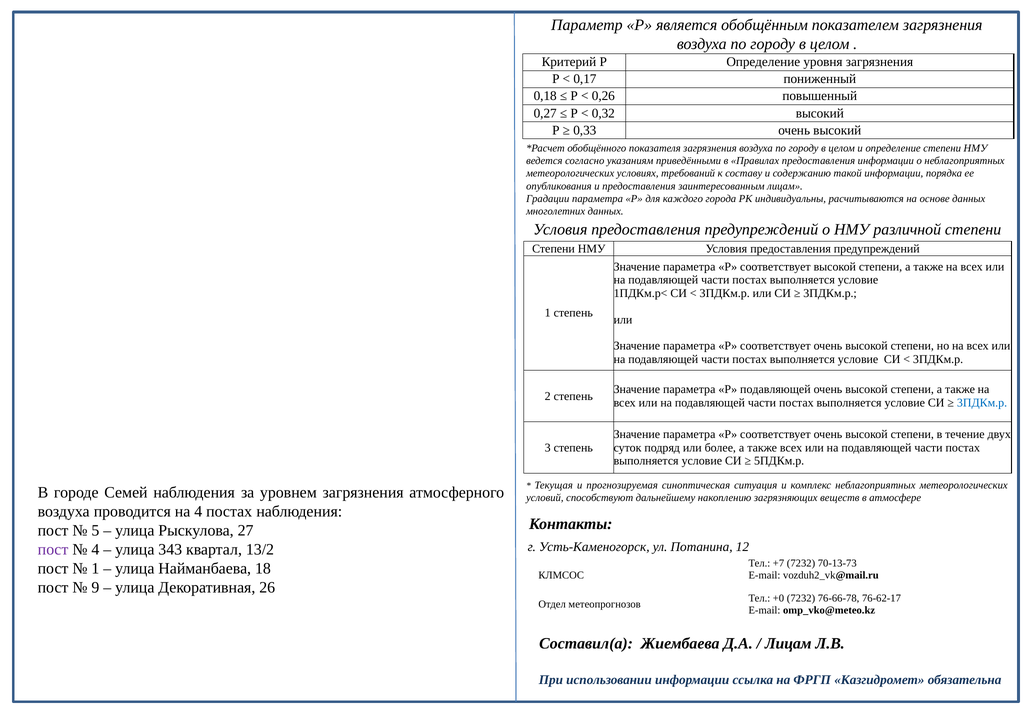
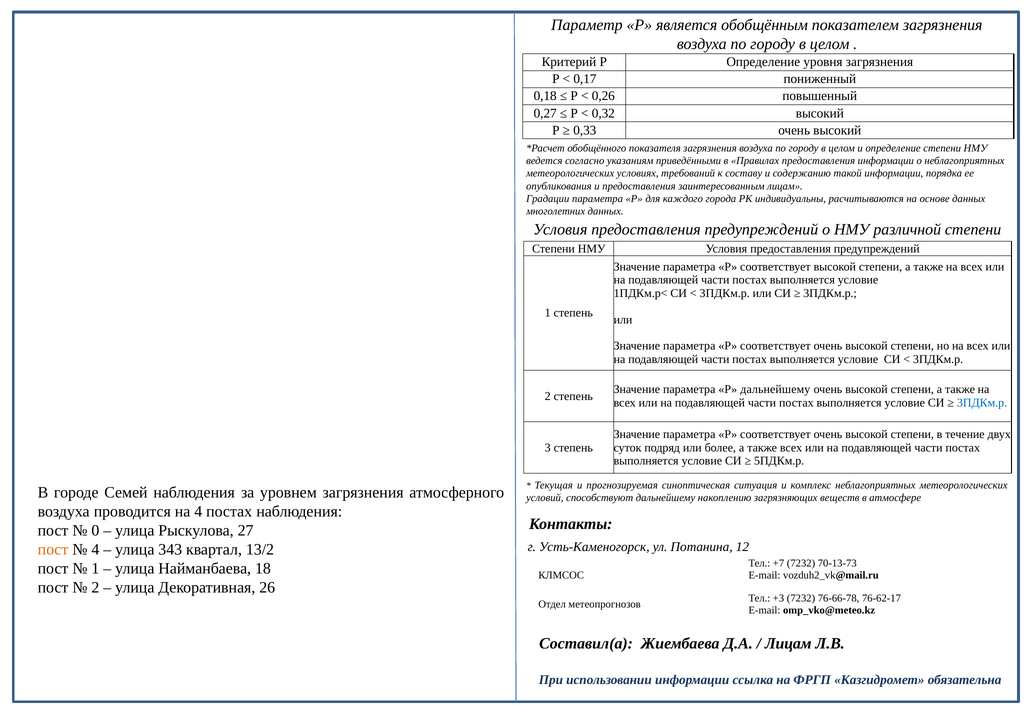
Р подавляющей: подавляющей -> дальнейшему
5: 5 -> 0
пост at (53, 550) colour: purple -> orange
9 at (95, 588): 9 -> 2
+0: +0 -> +3
